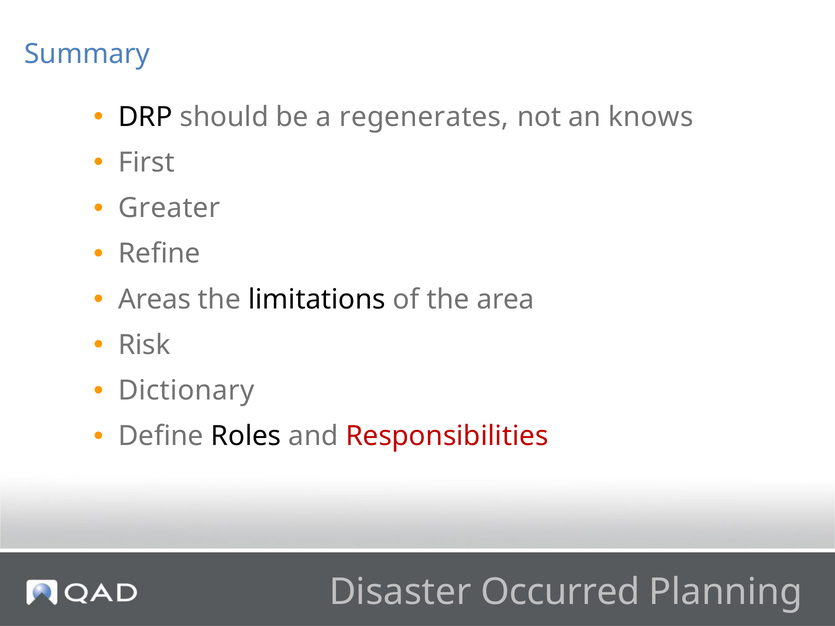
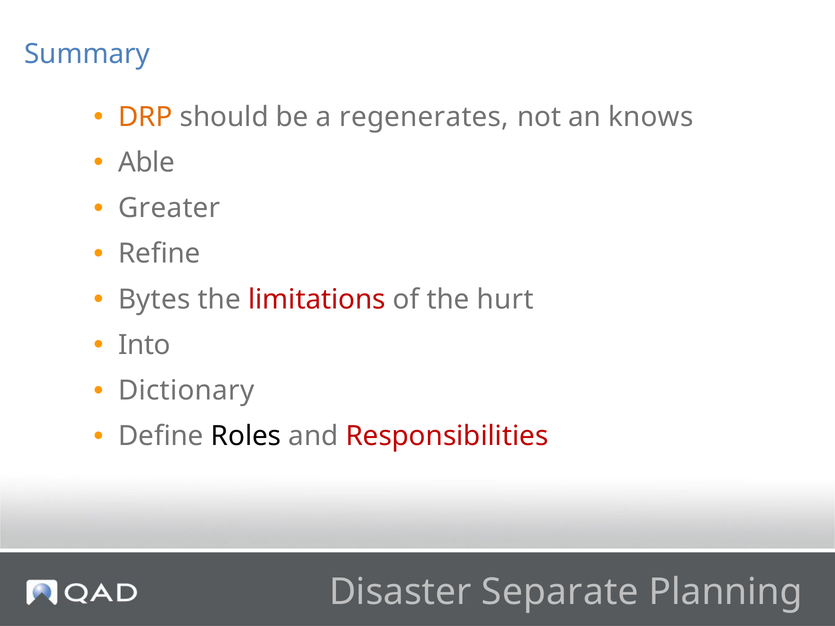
DRP colour: black -> orange
First: First -> Able
Areas: Areas -> Bytes
limitations colour: black -> red
area: area -> hurt
Risk: Risk -> Into
Occurred: Occurred -> Separate
